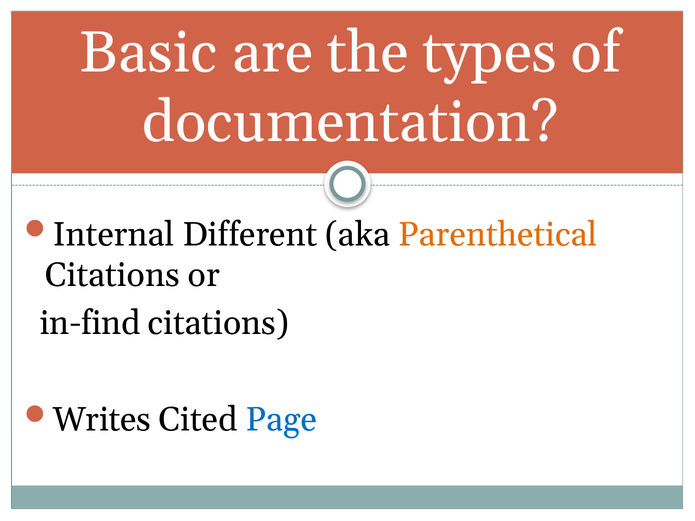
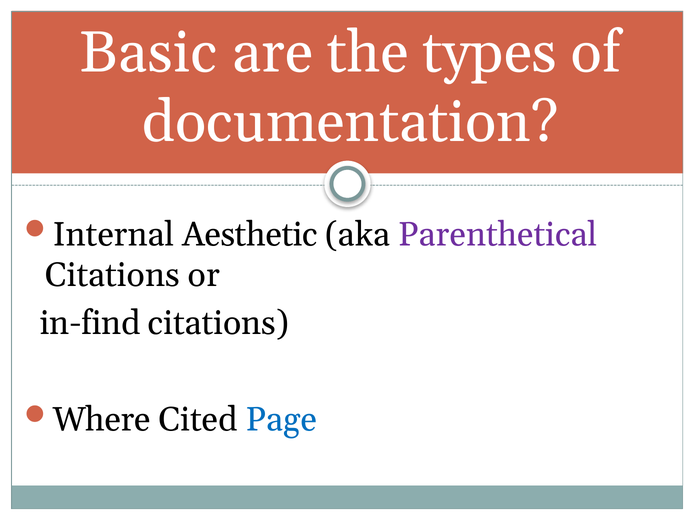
Different: Different -> Aesthetic
Parenthetical colour: orange -> purple
Writes: Writes -> Where
